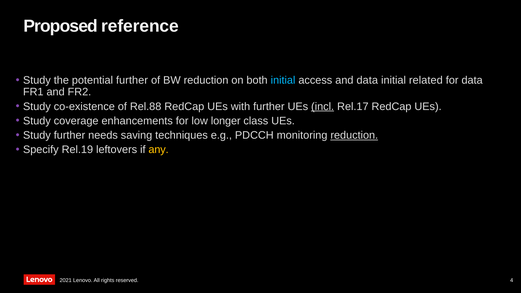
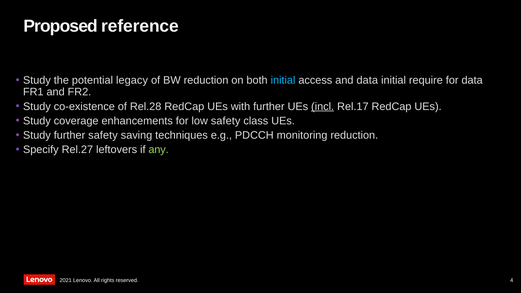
potential further: further -> legacy
related: related -> require
Rel.88: Rel.88 -> Rel.28
low longer: longer -> safety
further needs: needs -> safety
reduction at (354, 135) underline: present -> none
Rel.19: Rel.19 -> Rel.27
any colour: yellow -> light green
